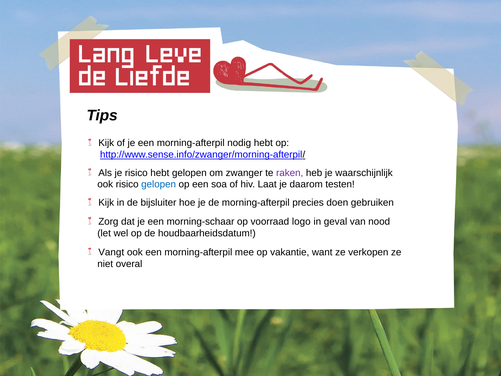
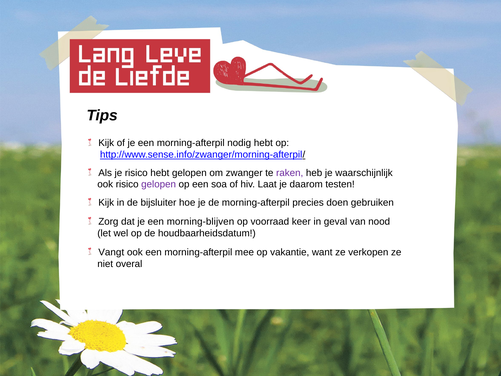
gelopen at (159, 184) colour: blue -> purple
morning-schaar: morning-schaar -> morning-blijven
logo: logo -> keer
